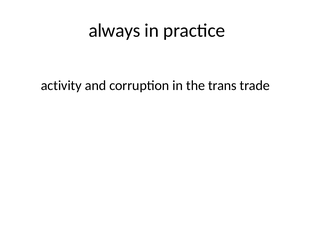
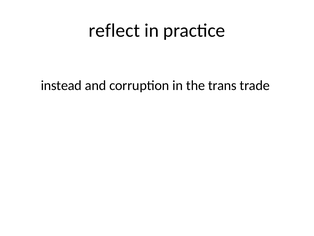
always: always -> reflect
activity: activity -> instead
